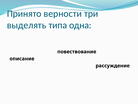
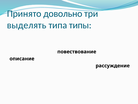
верности: верности -> довольно
одна: одна -> типы
